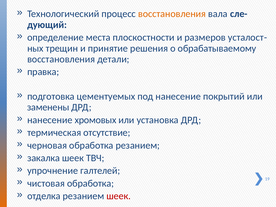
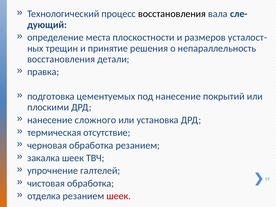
восстановления colour: orange -> black
обрабатываемому: обрабатываемому -> непараллельность
заменены: заменены -> плоскими
хромовых: хромовых -> сложного
